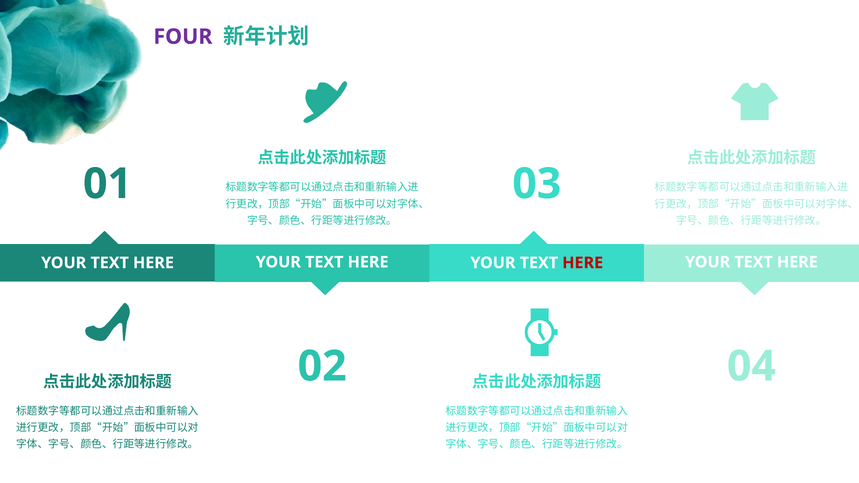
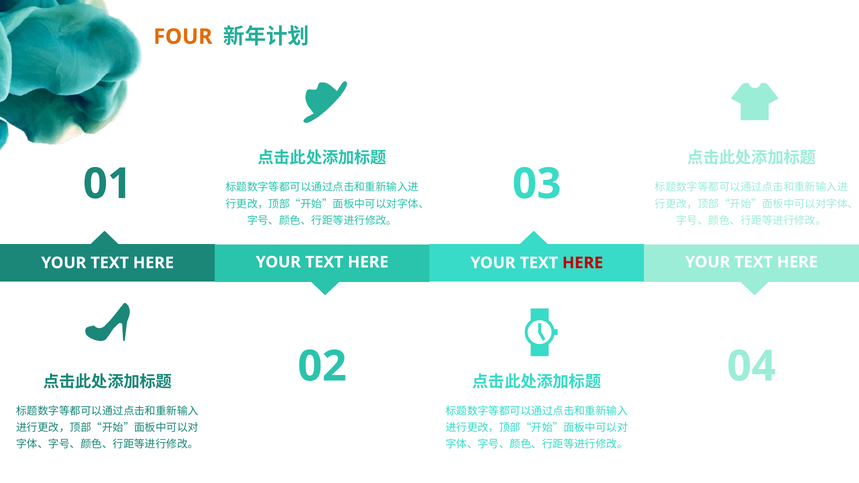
FOUR colour: purple -> orange
